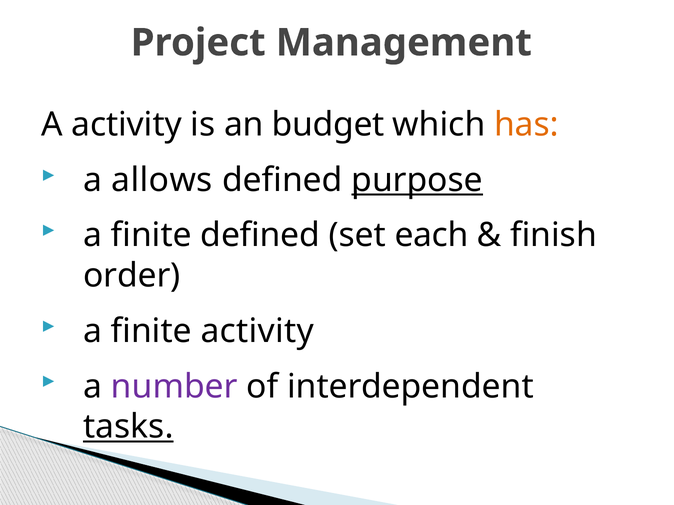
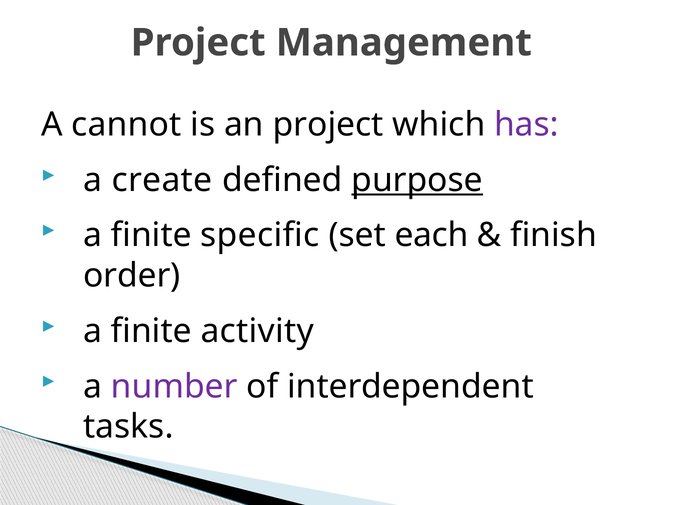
A activity: activity -> cannot
an budget: budget -> project
has colour: orange -> purple
allows: allows -> create
finite defined: defined -> specific
tasks underline: present -> none
